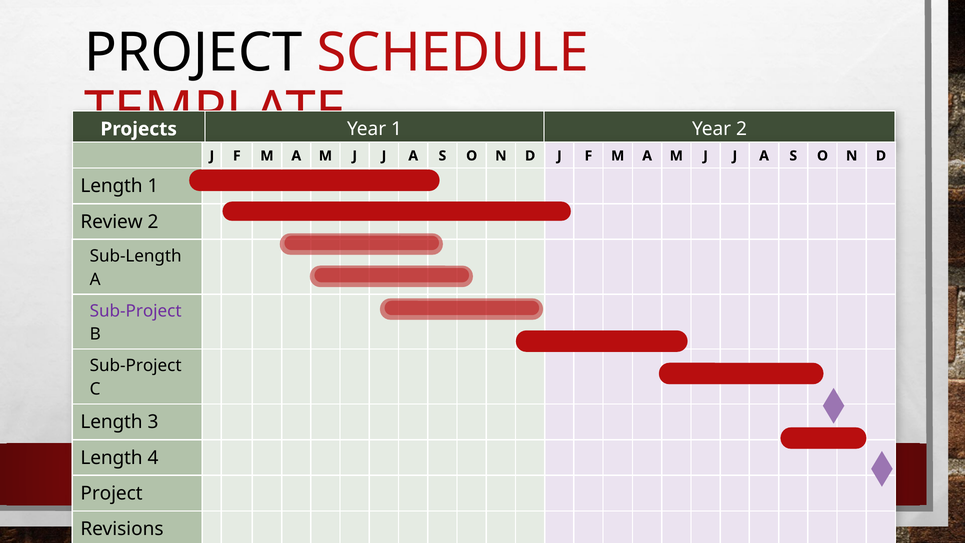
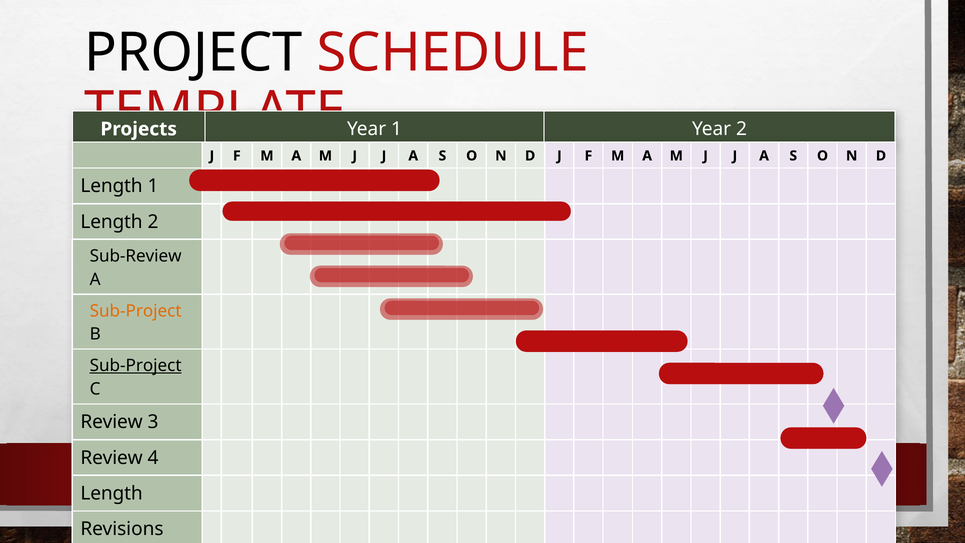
Review at (112, 222): Review -> Length
Sub-Length: Sub-Length -> Sub-Review
Sub-Project at (136, 311) colour: purple -> orange
Sub-Project at (136, 366) underline: none -> present
Length at (112, 422): Length -> Review
Length at (112, 458): Length -> Review
Project at (112, 493): Project -> Length
